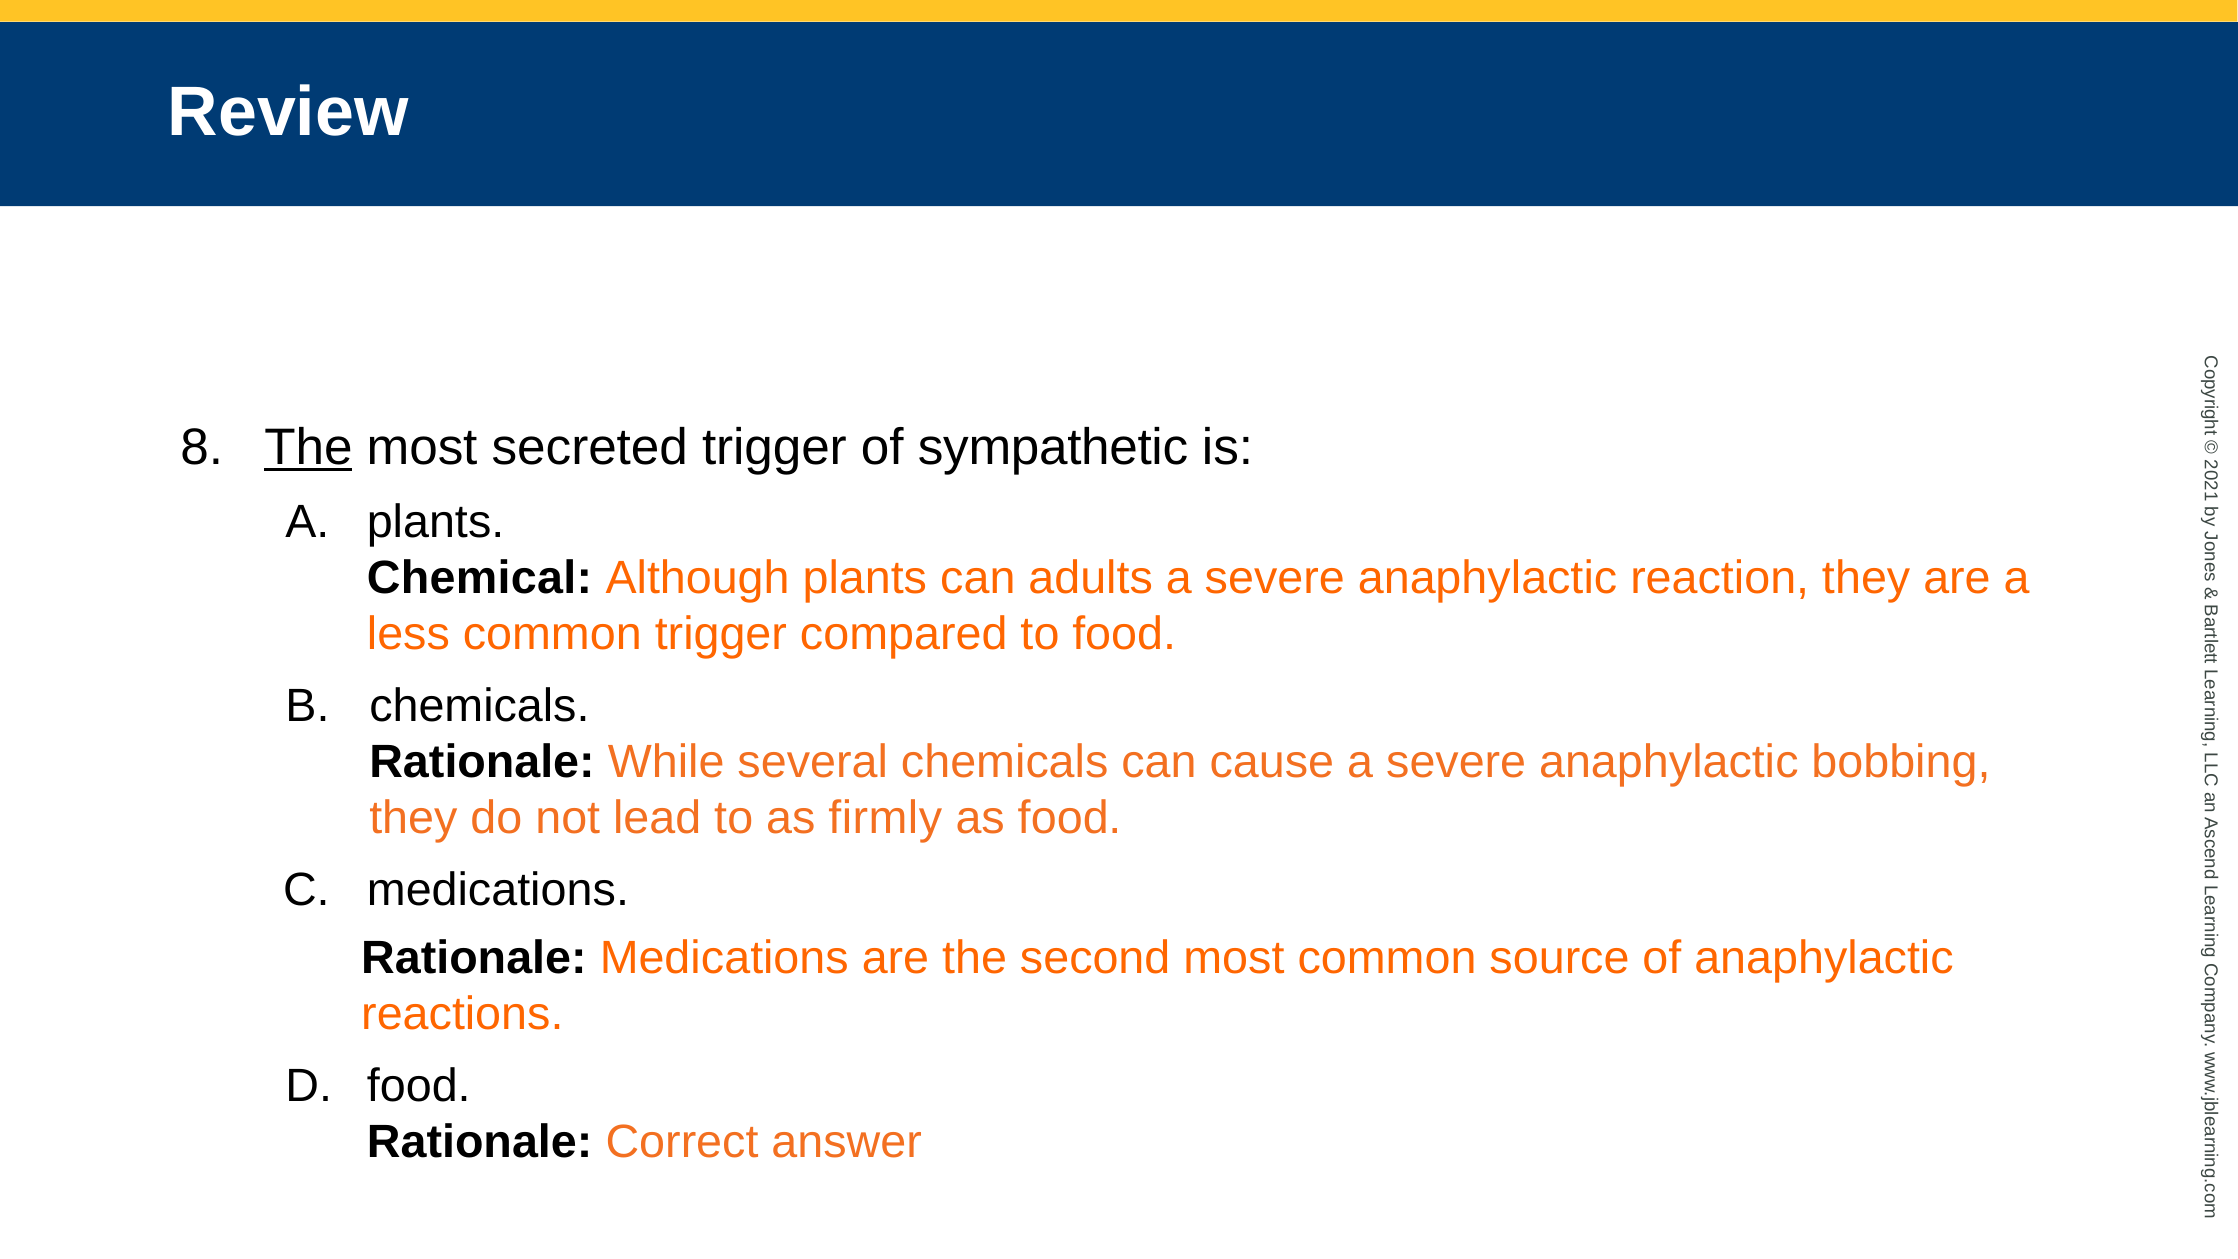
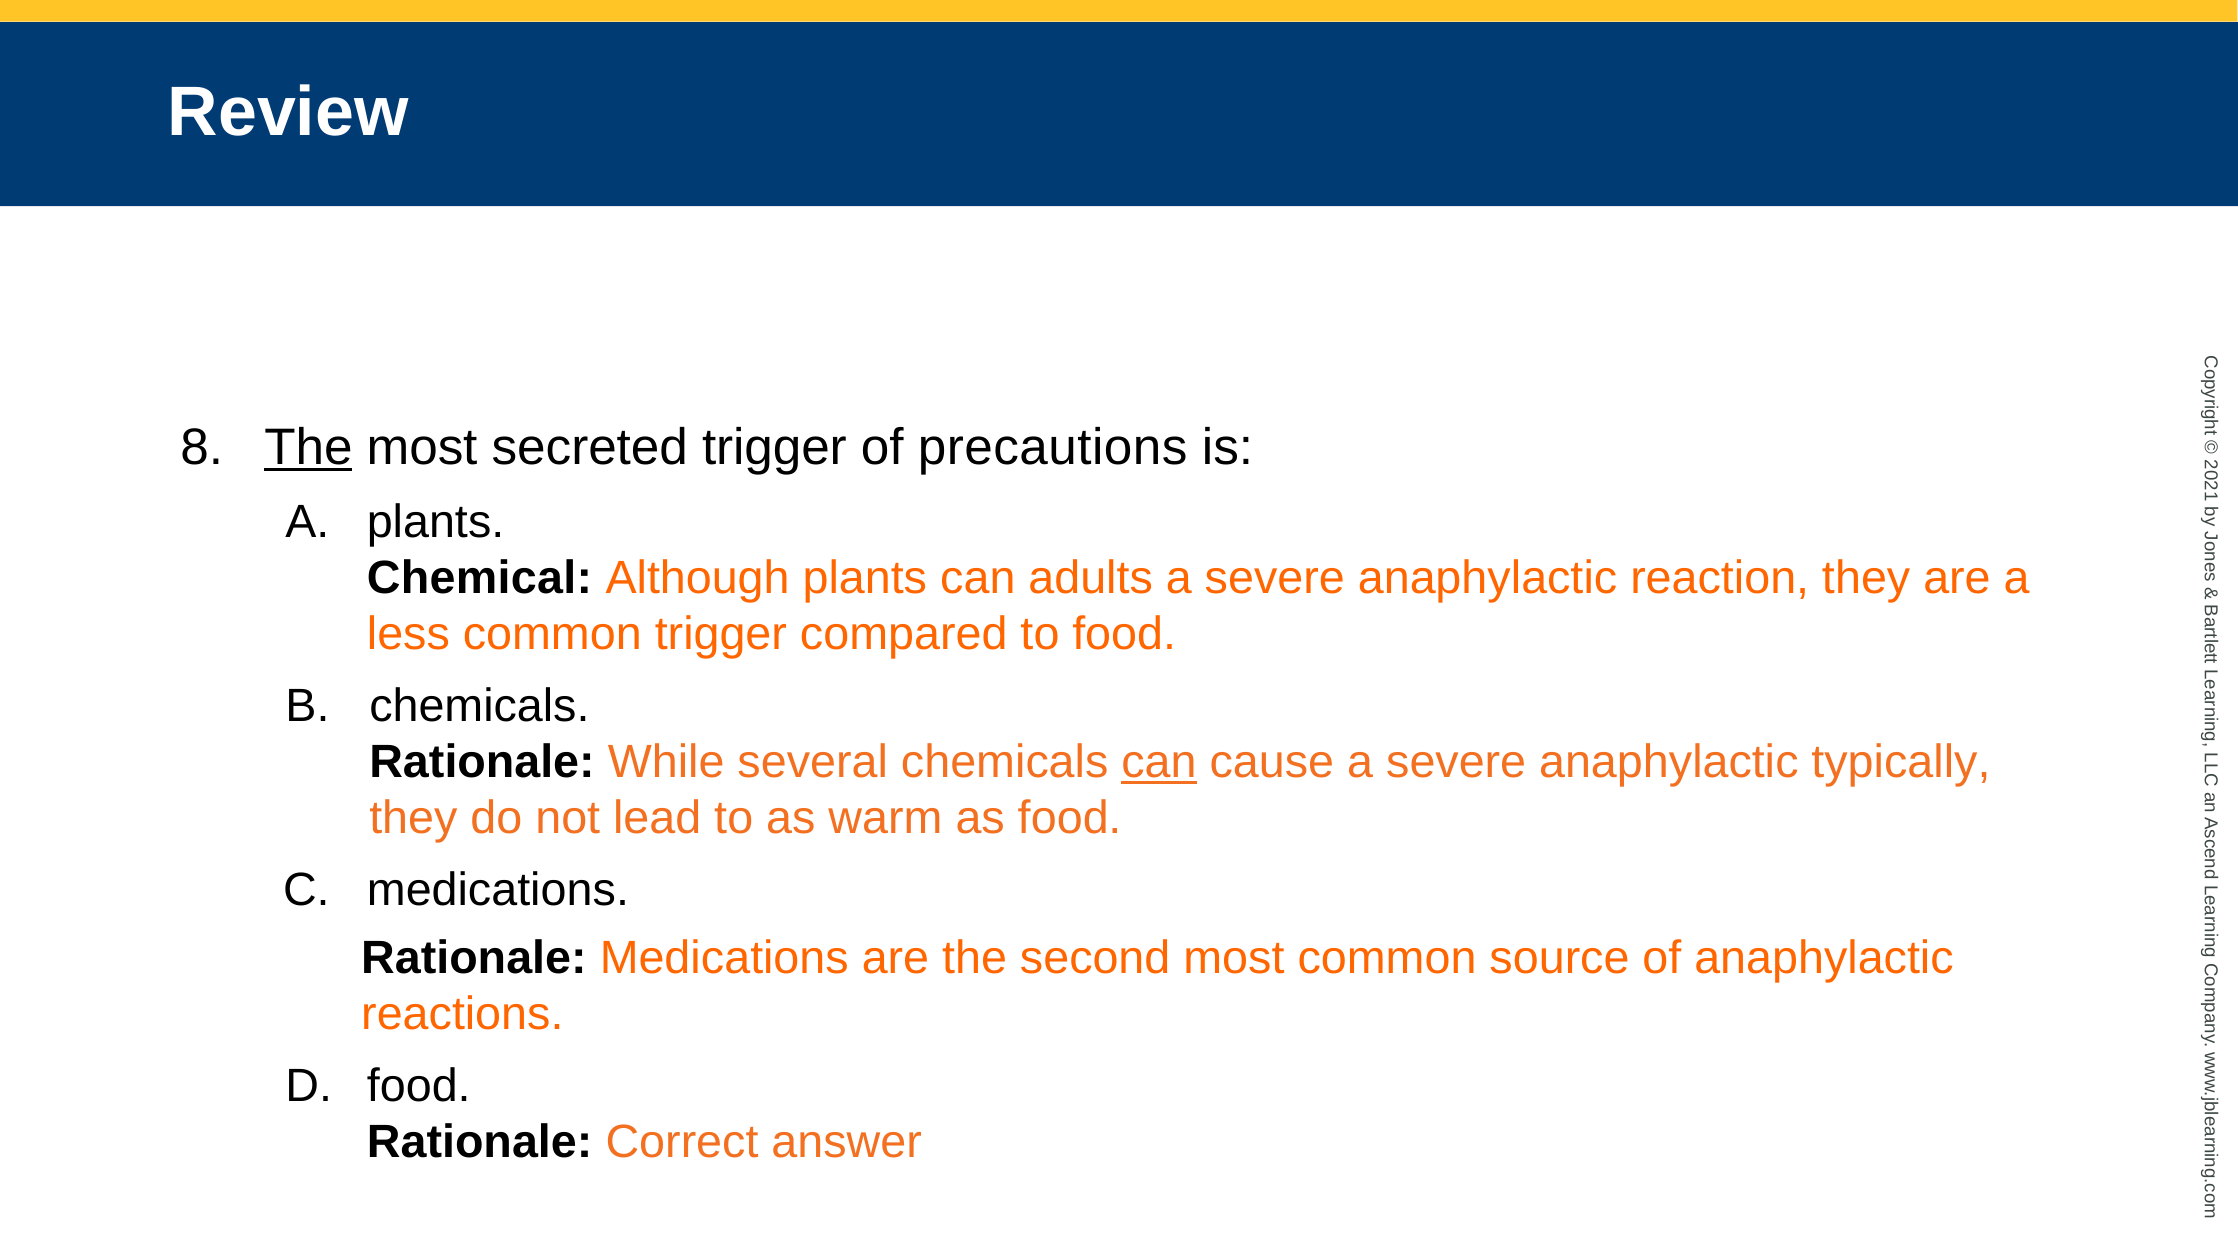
sympathetic: sympathetic -> precautions
can at (1159, 762) underline: none -> present
bobbing: bobbing -> typically
firmly: firmly -> warm
